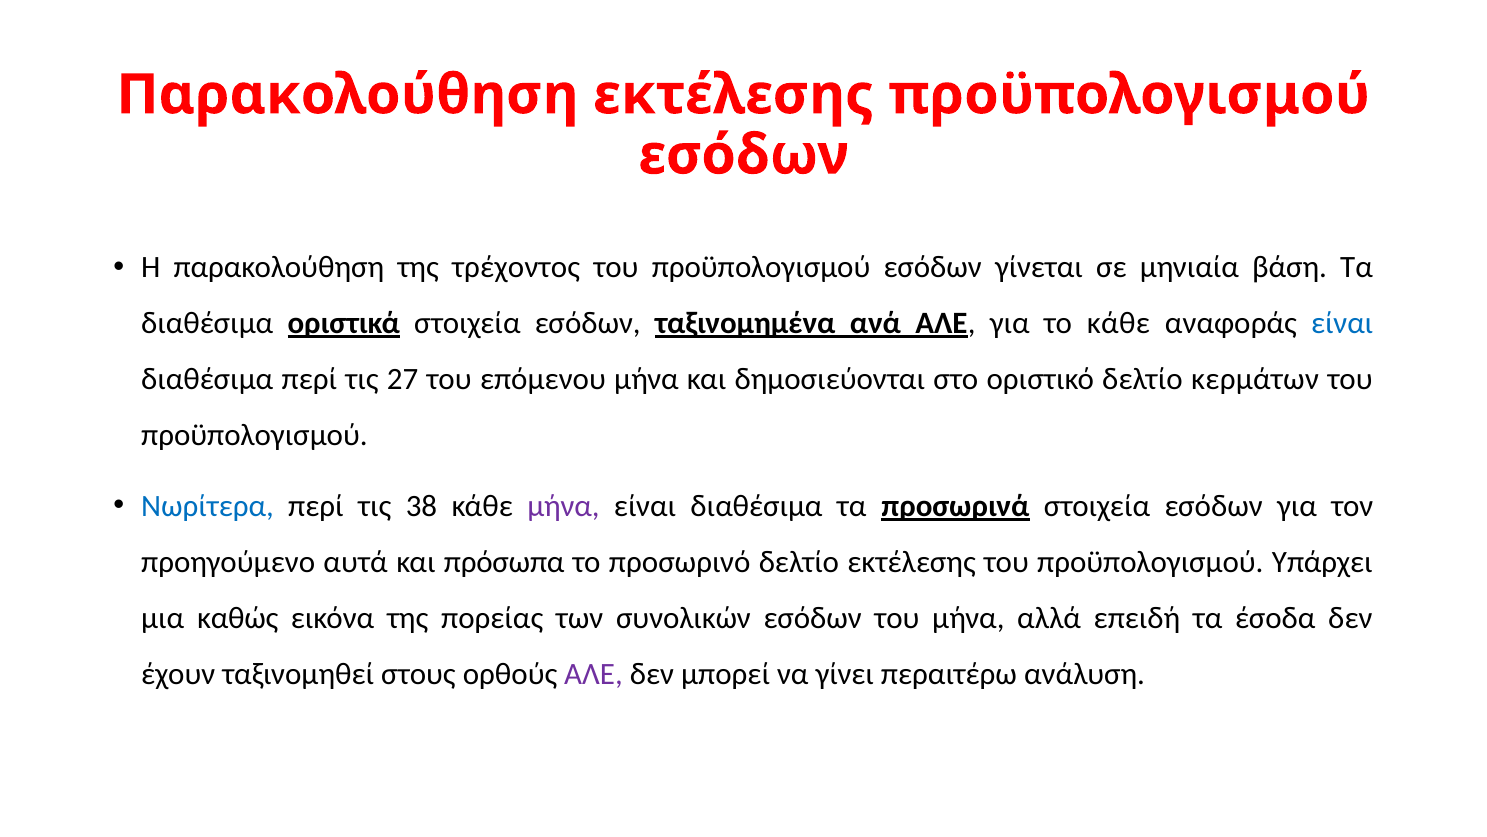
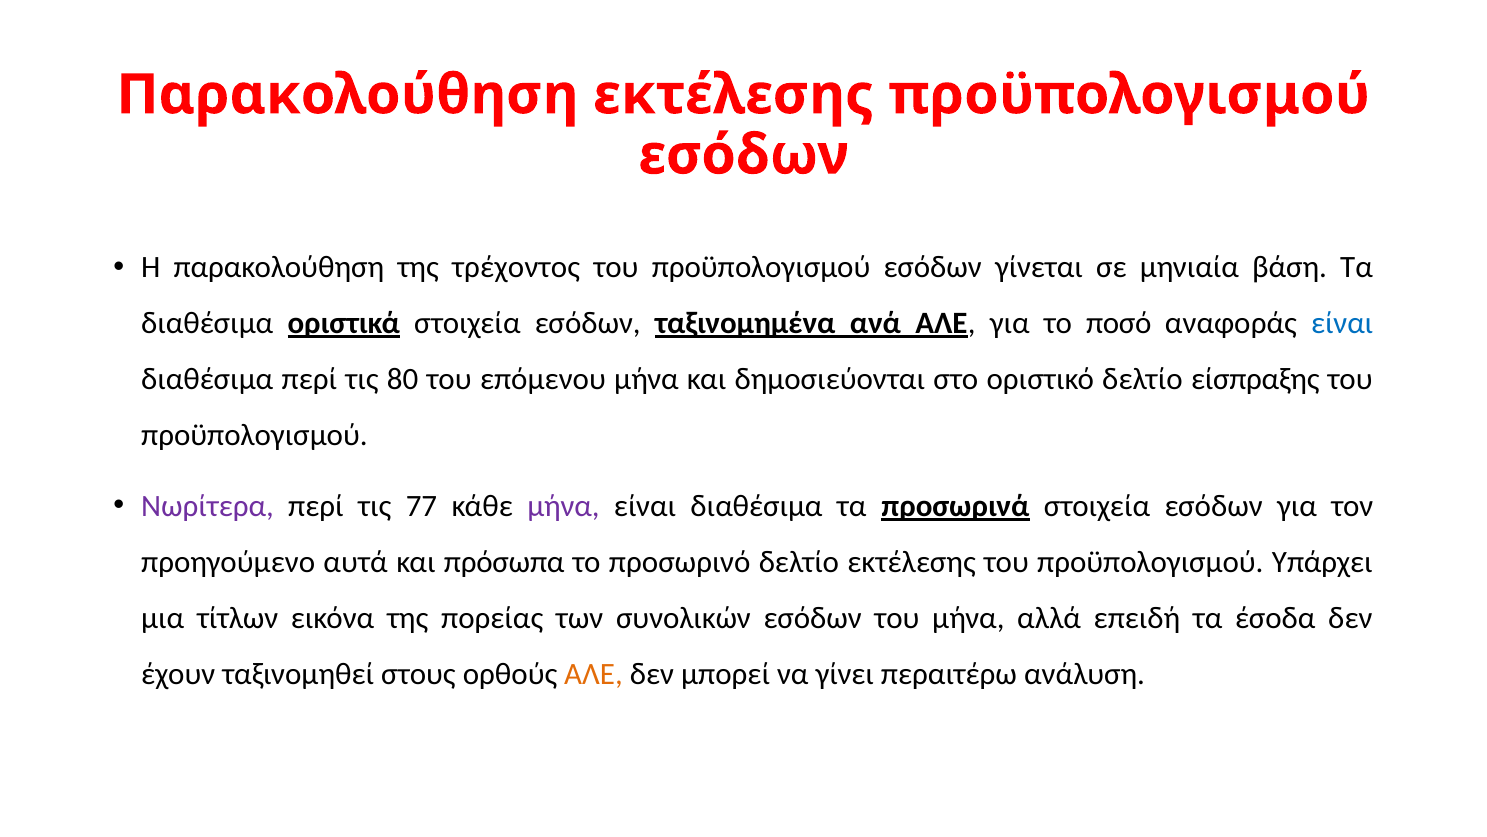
το κάθε: κάθε -> ποσό
27: 27 -> 80
κερμάτων: κερμάτων -> είσπραξης
Νωρίτερα colour: blue -> purple
38: 38 -> 77
καθώς: καθώς -> τίτλων
ΑΛΕ at (593, 673) colour: purple -> orange
